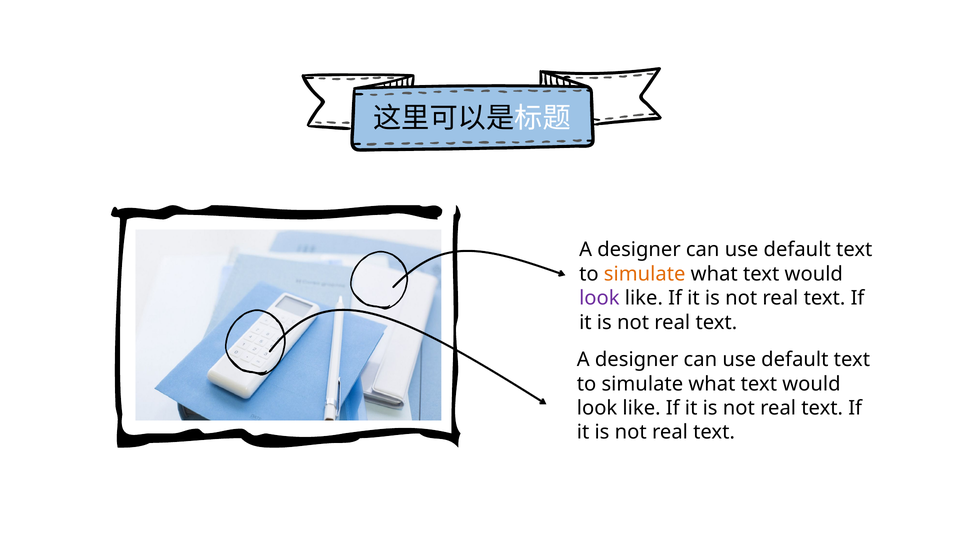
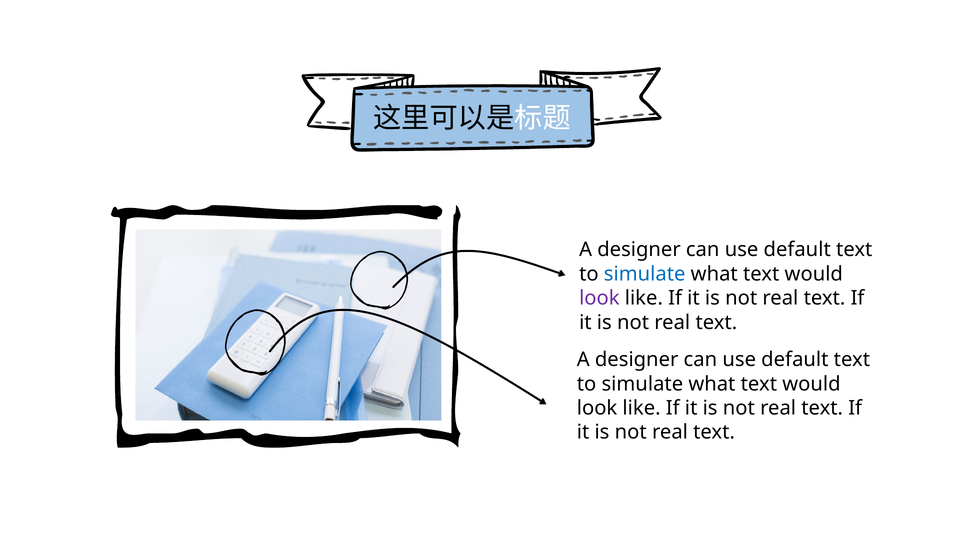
simulate at (645, 274) colour: orange -> blue
